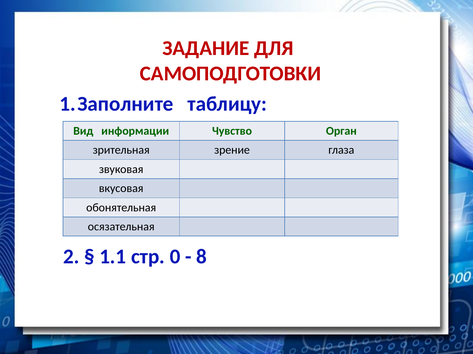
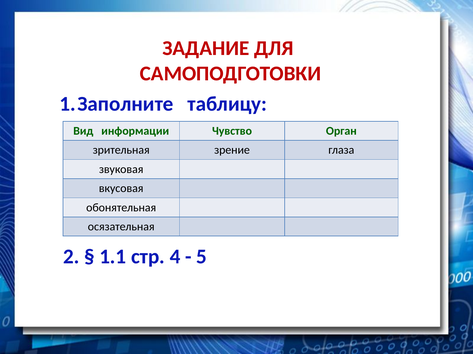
0: 0 -> 4
8: 8 -> 5
